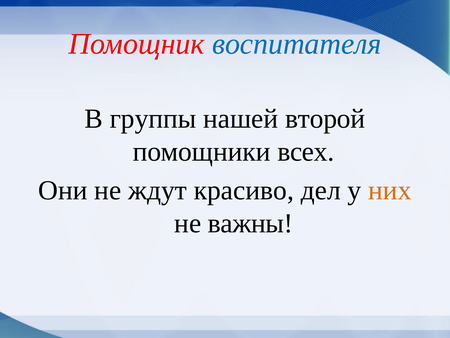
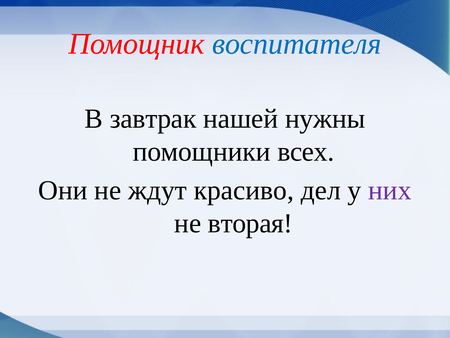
группы: группы -> завтрак
второй: второй -> нужны
них colour: orange -> purple
важны: важны -> вторая
